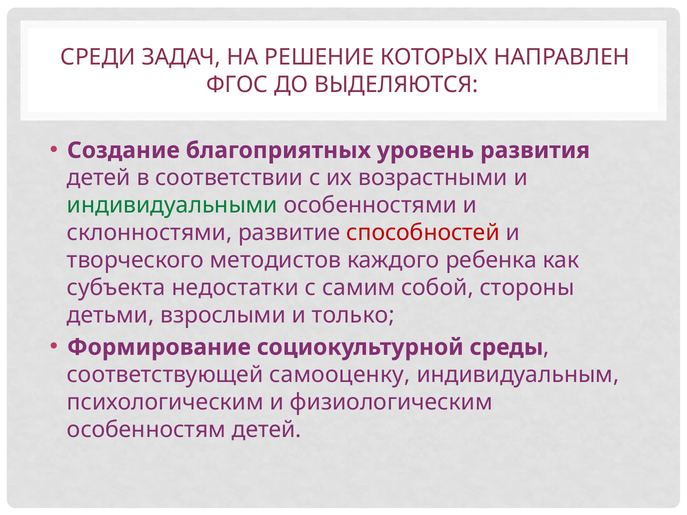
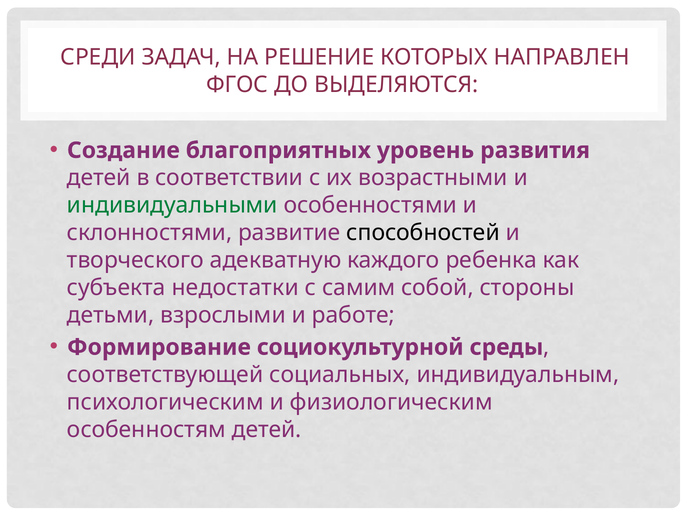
способностей colour: red -> black
методистов: методистов -> адекватную
только: только -> работе
самооценку: самооценку -> социальных
